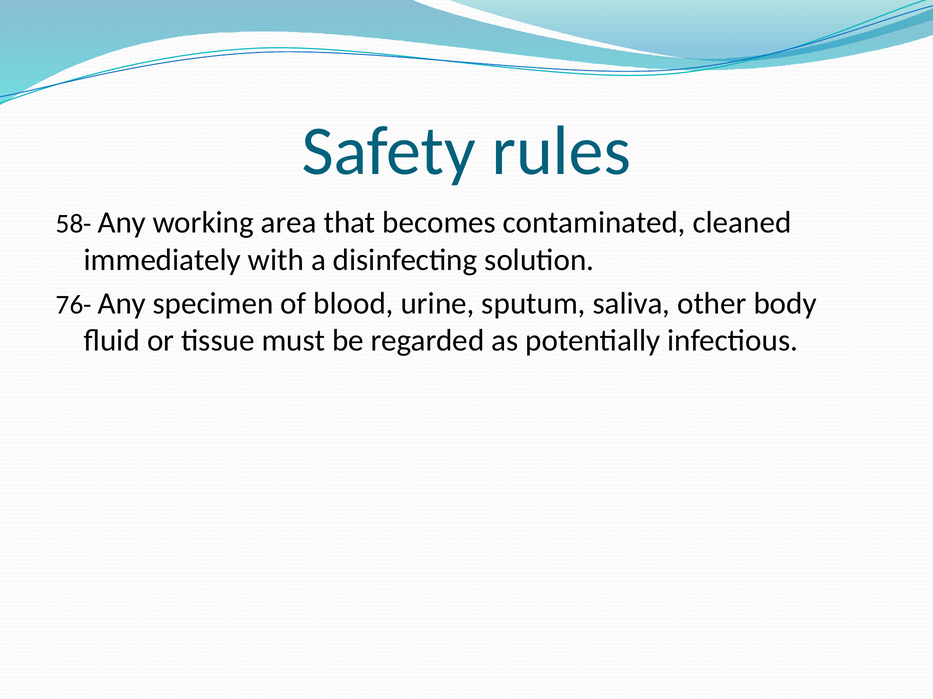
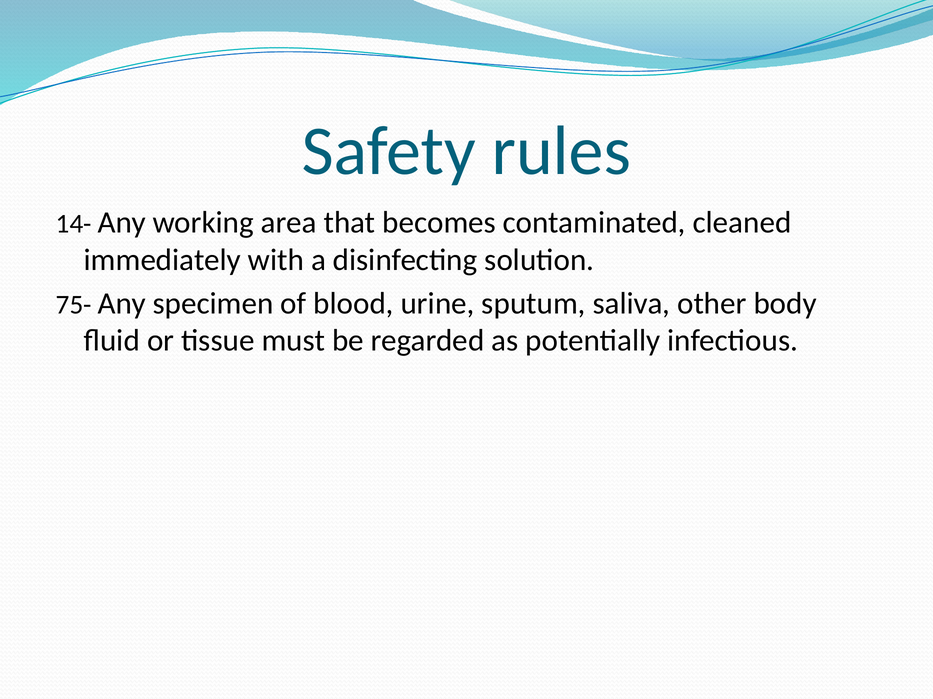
58-: 58- -> 14-
76-: 76- -> 75-
